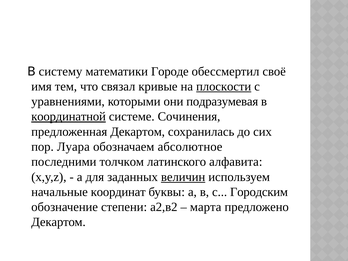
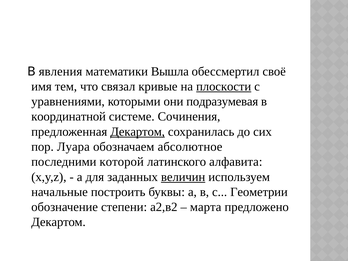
систему: систему -> явления
Городе: Городе -> Вышла
координатной underline: present -> none
Декартом at (138, 132) underline: none -> present
толчком: толчком -> которой
координат: координат -> построить
Городским: Городским -> Геометрии
